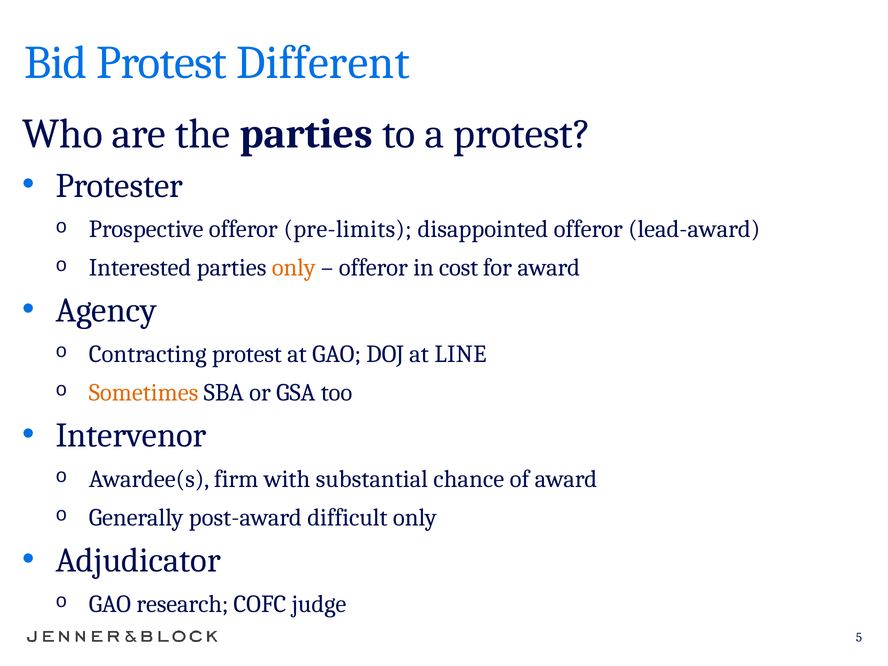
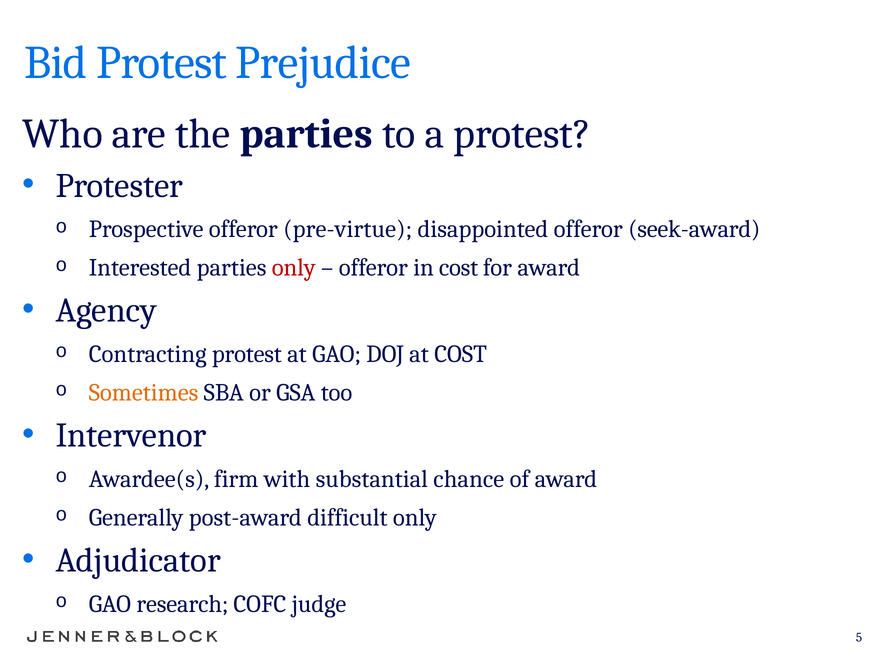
Different: Different -> Prejudice
pre-limits: pre-limits -> pre-virtue
lead-award: lead-award -> seek-award
only at (294, 268) colour: orange -> red
at LINE: LINE -> COST
